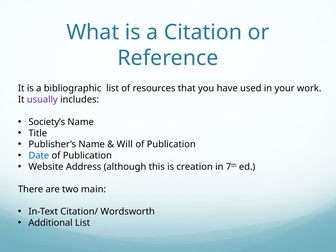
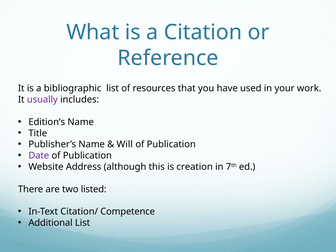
Society’s: Society’s -> Edition’s
Date colour: blue -> purple
main: main -> listed
Wordsworth: Wordsworth -> Competence
